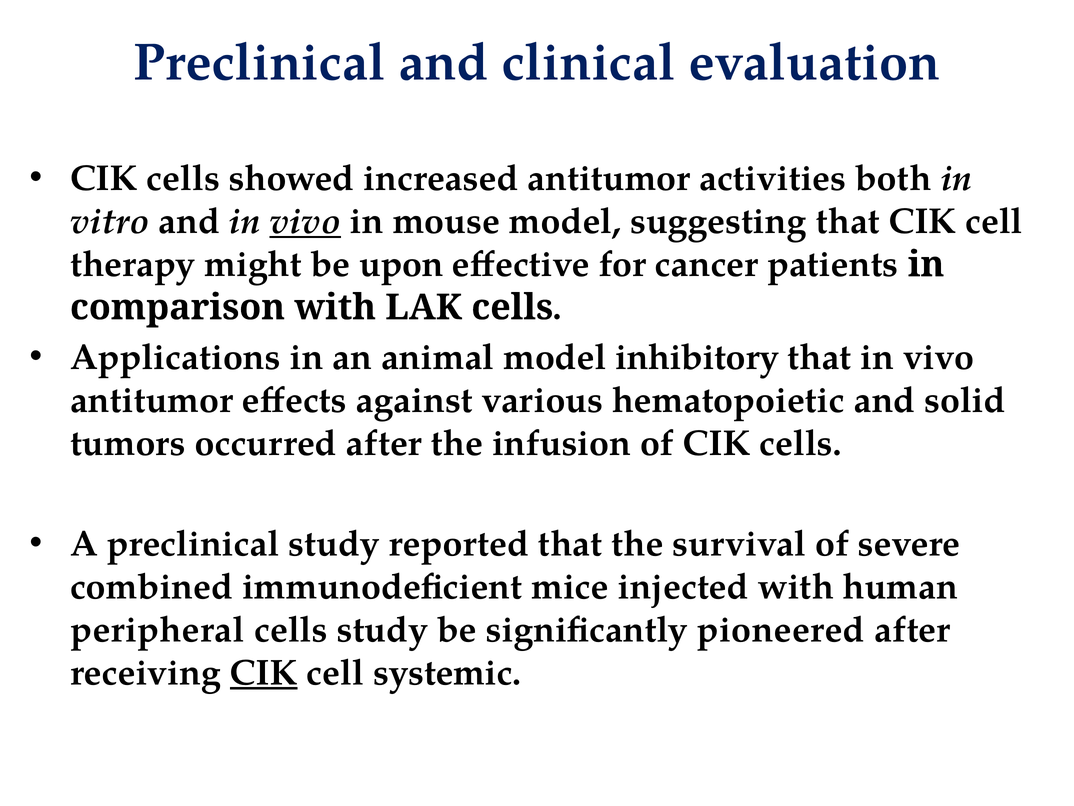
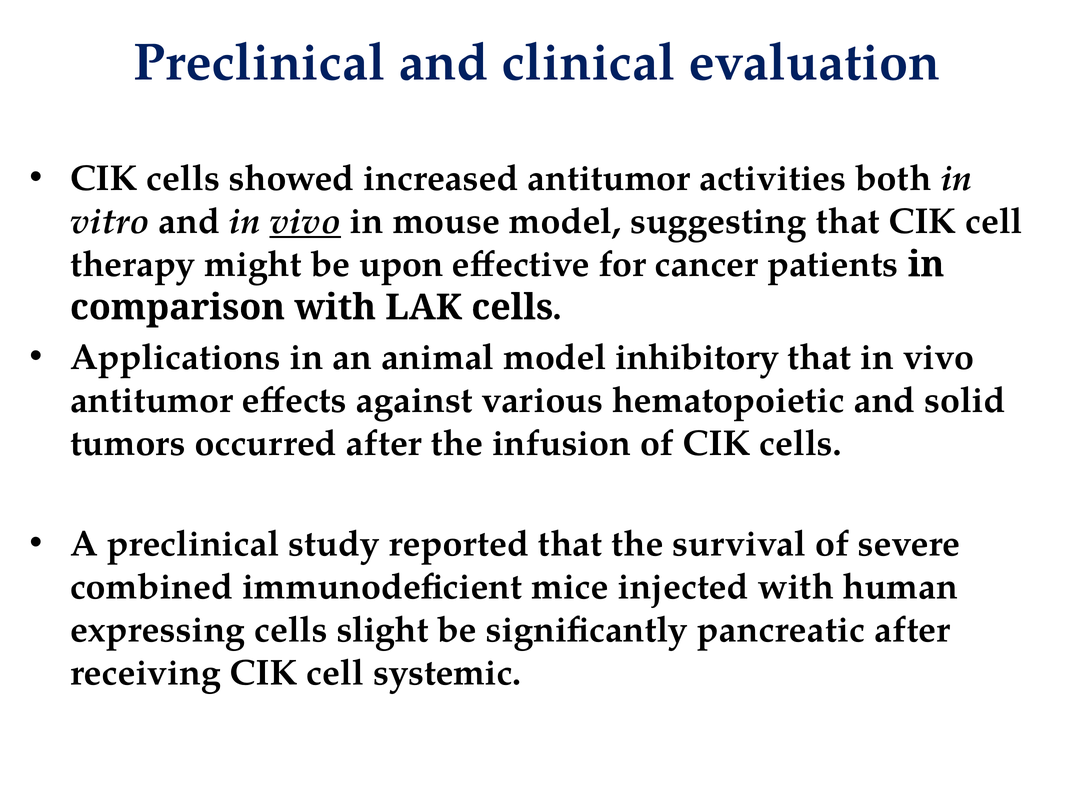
peripheral: peripheral -> expressing
cells study: study -> slight
pioneered: pioneered -> pancreatic
CIK at (264, 672) underline: present -> none
